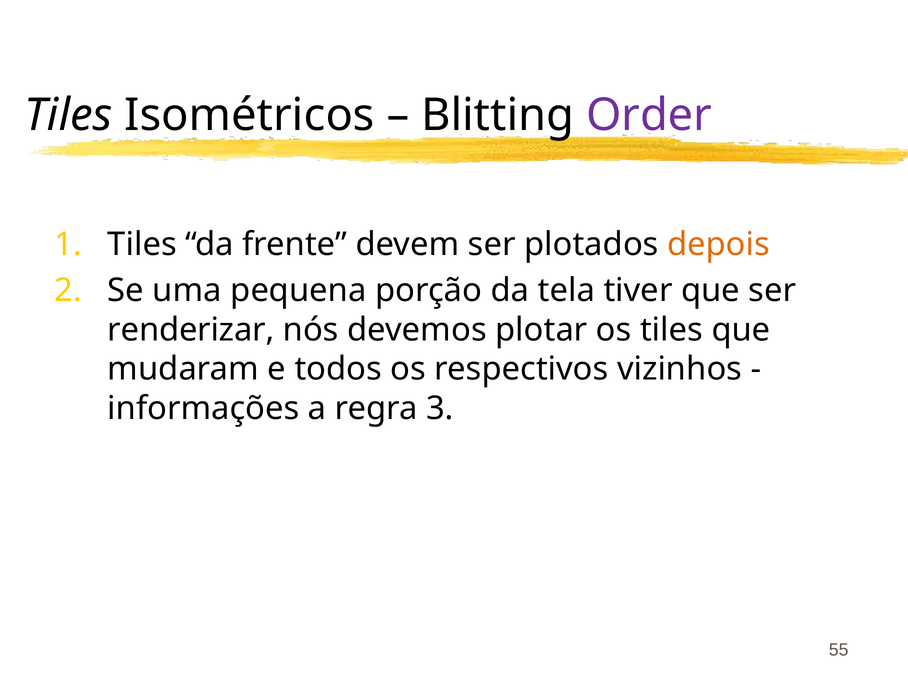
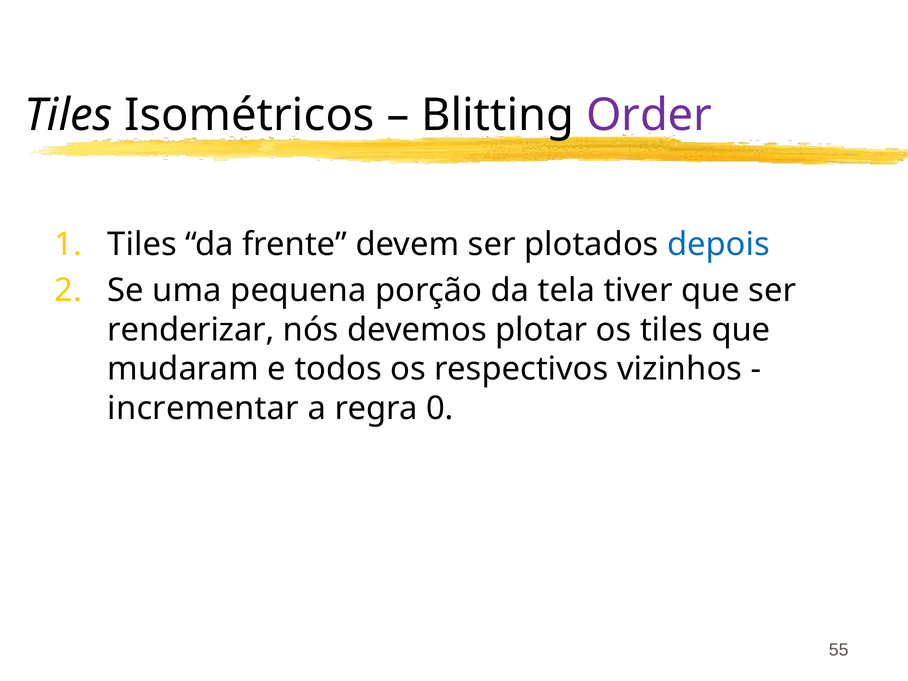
depois colour: orange -> blue
informações: informações -> incrementar
3: 3 -> 0
